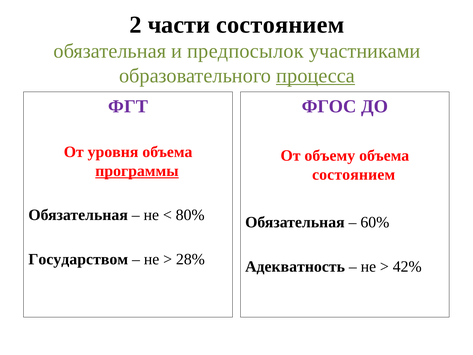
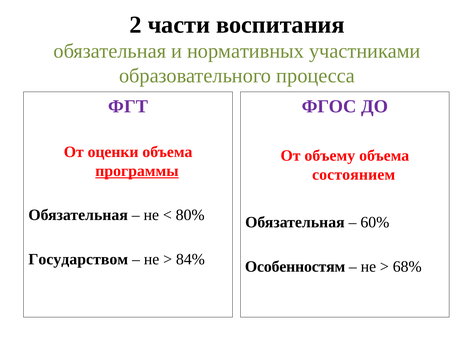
части состоянием: состоянием -> воспитания
предпосылок: предпосылок -> нормативных
процесса underline: present -> none
уровня: уровня -> оценки
28%: 28% -> 84%
Адекватность: Адекватность -> Особенностям
42%: 42% -> 68%
